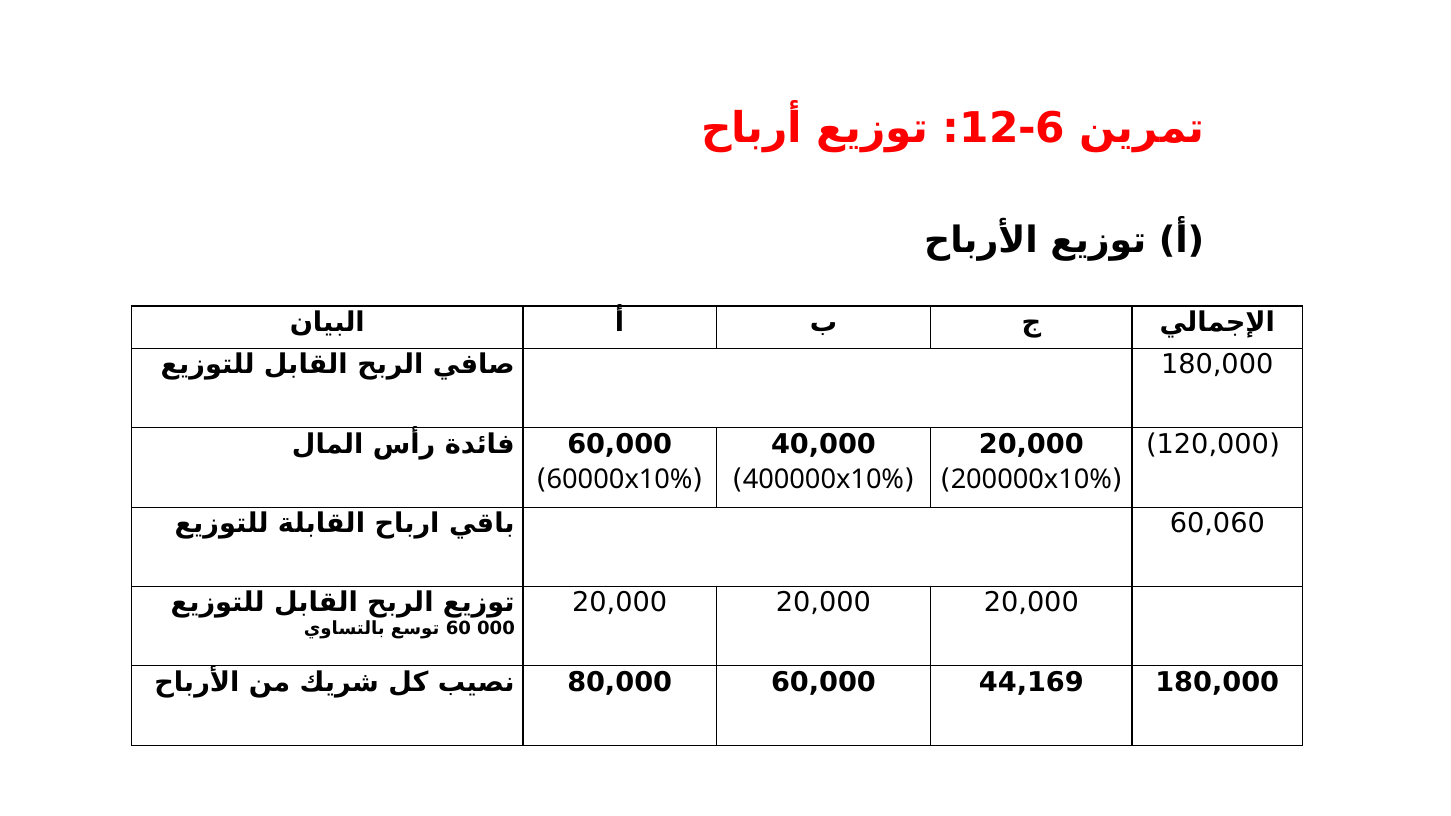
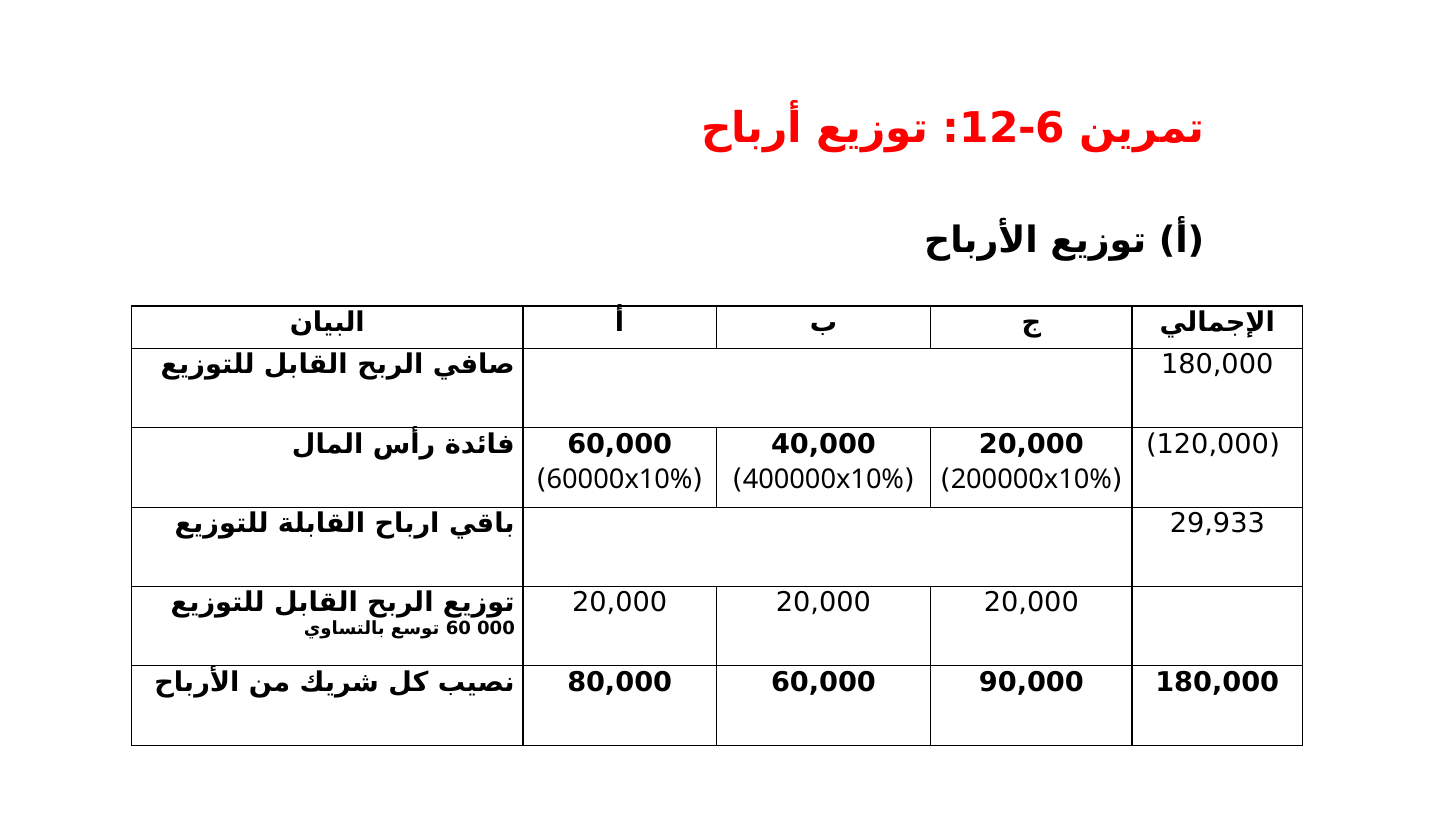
60,060: 60,060 -> 29,933
44,169: 44,169 -> 90,000
